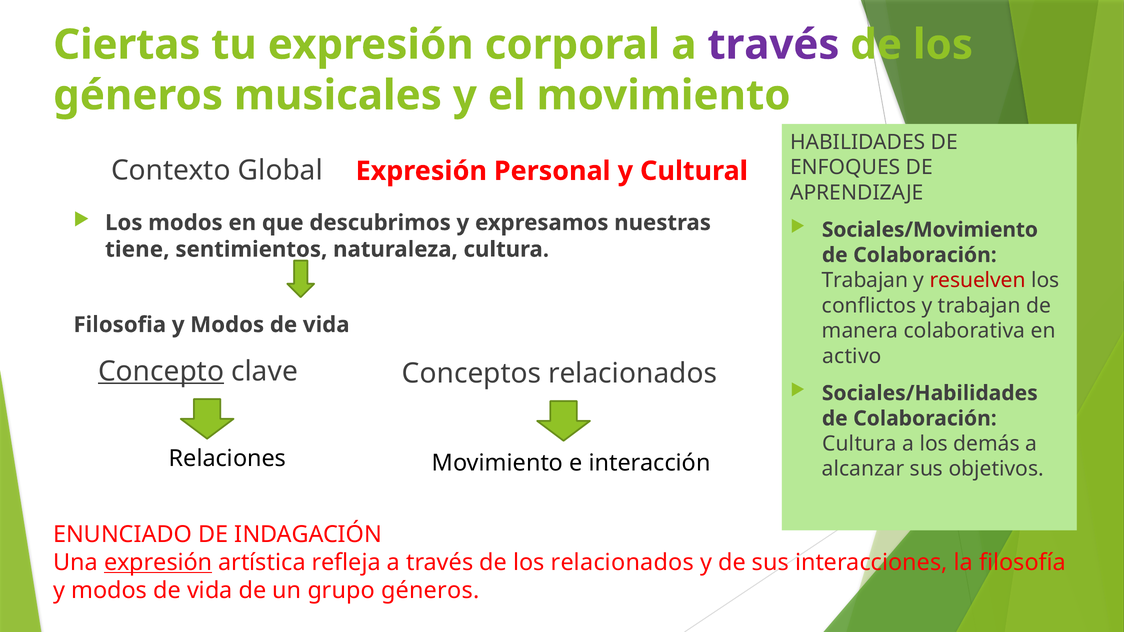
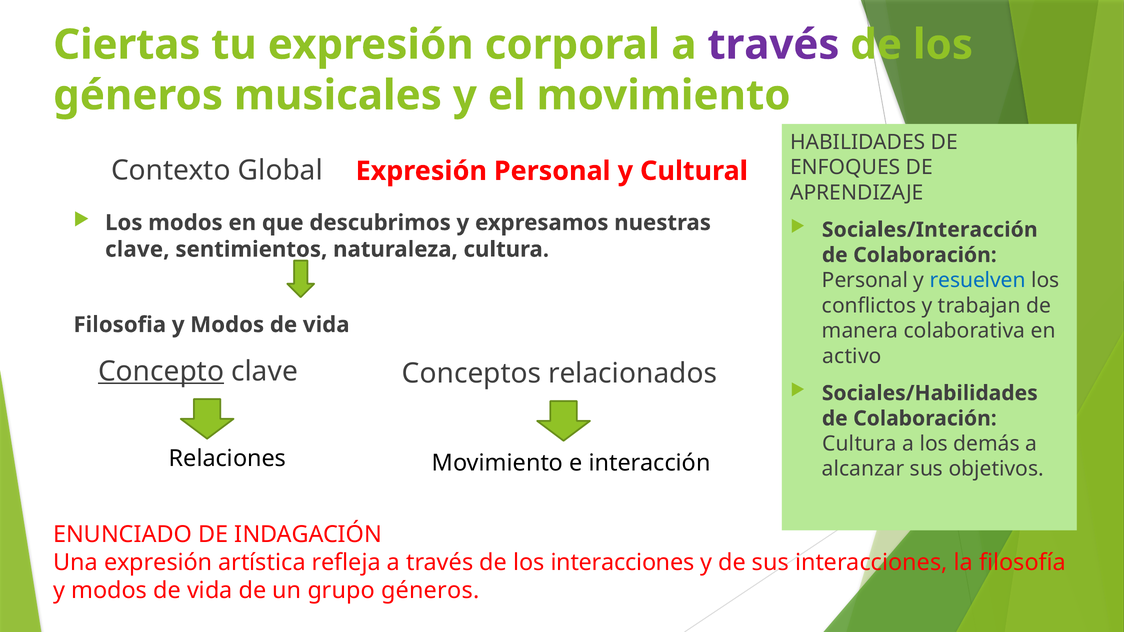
Sociales/Movimiento: Sociales/Movimiento -> Sociales/Interacción
tiene at (137, 250): tiene -> clave
Trabajan at (865, 280): Trabajan -> Personal
resuelven colour: red -> blue
expresión at (158, 563) underline: present -> none
los relacionados: relacionados -> interacciones
